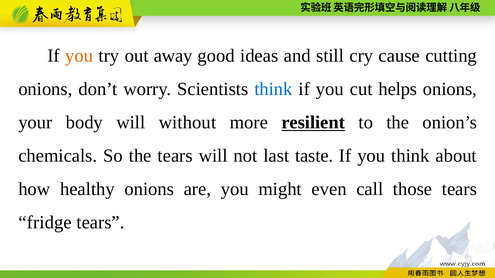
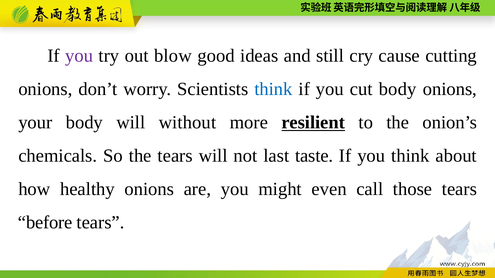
you at (79, 56) colour: orange -> purple
away: away -> blow
cut helps: helps -> body
fridge: fridge -> before
